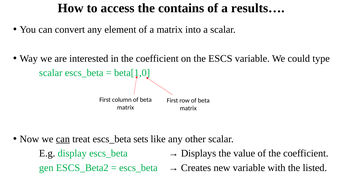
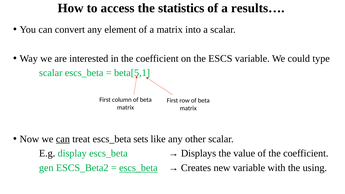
contains: contains -> statistics
beta[1,0: beta[1,0 -> beta[5,1
escs_beta at (138, 168) underline: none -> present
listed: listed -> using
